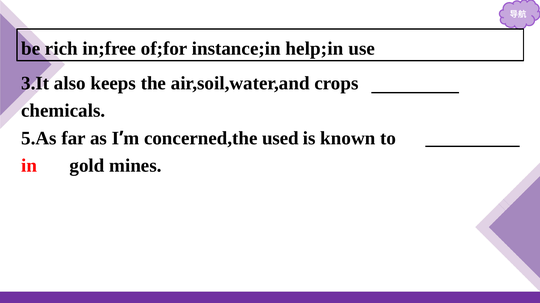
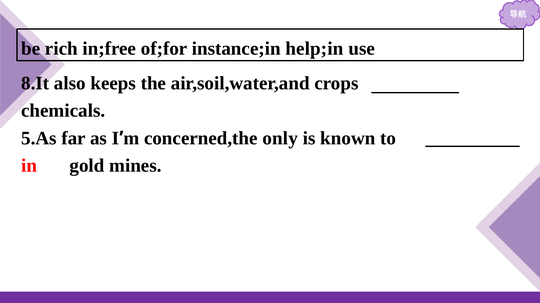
3.It: 3.It -> 8.It
used: used -> only
